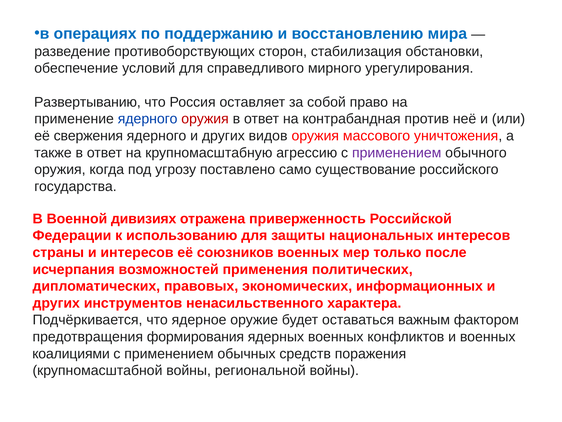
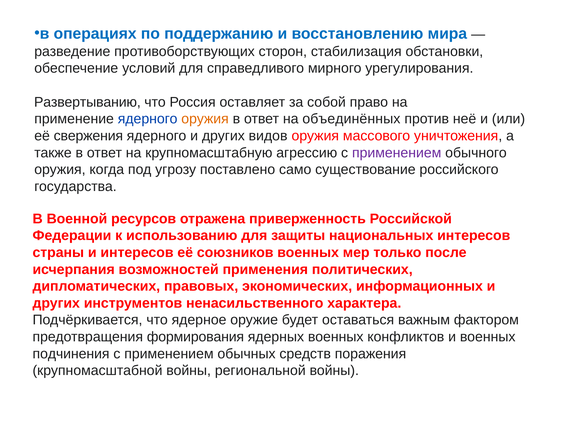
оружия at (205, 119) colour: red -> orange
контрабандная: контрабандная -> объединённых
дивизиях: дивизиях -> ресурсов
коалициями: коалициями -> подчинения
